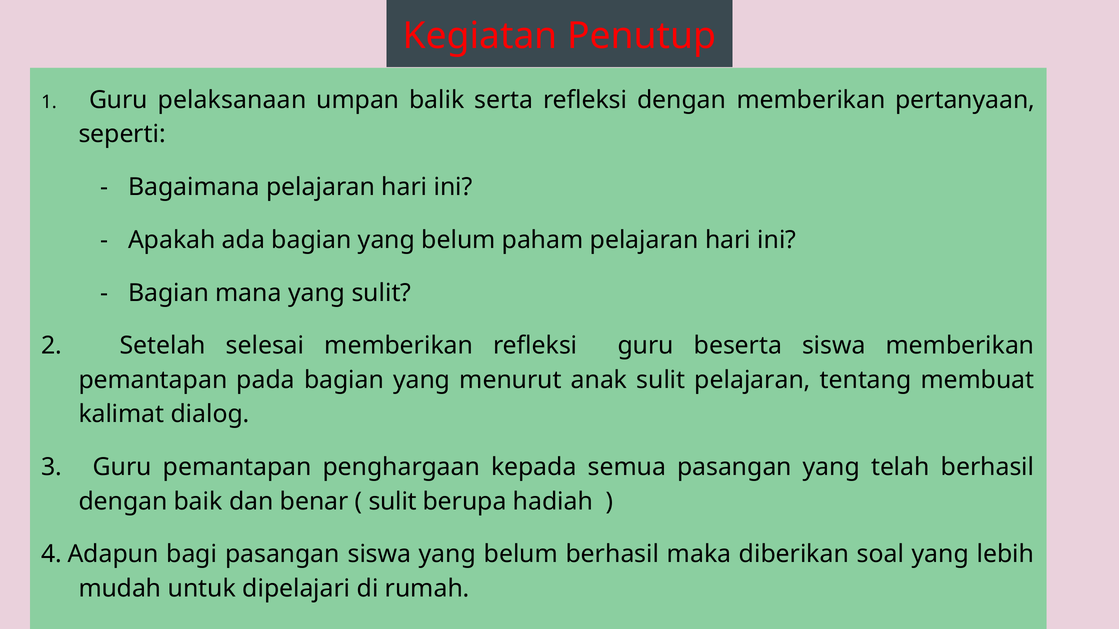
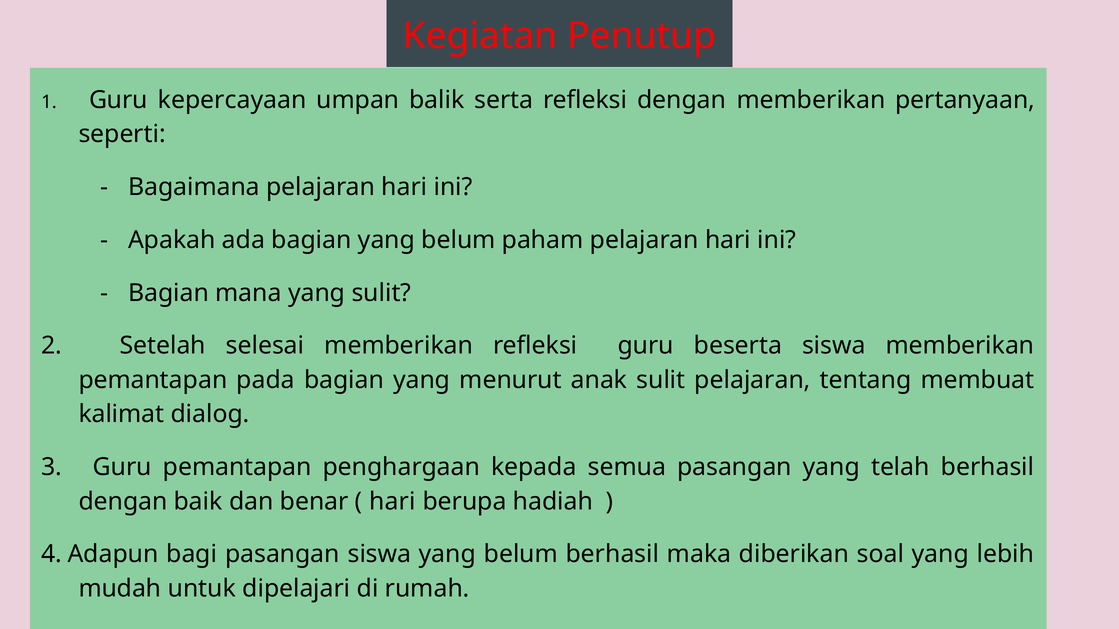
pelaksanaan: pelaksanaan -> kepercayaan
sulit at (393, 502): sulit -> hari
